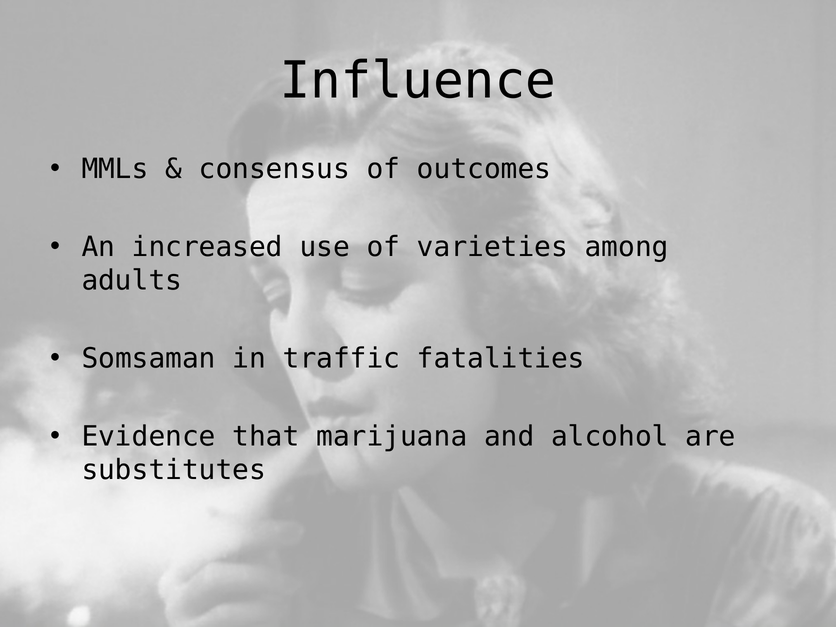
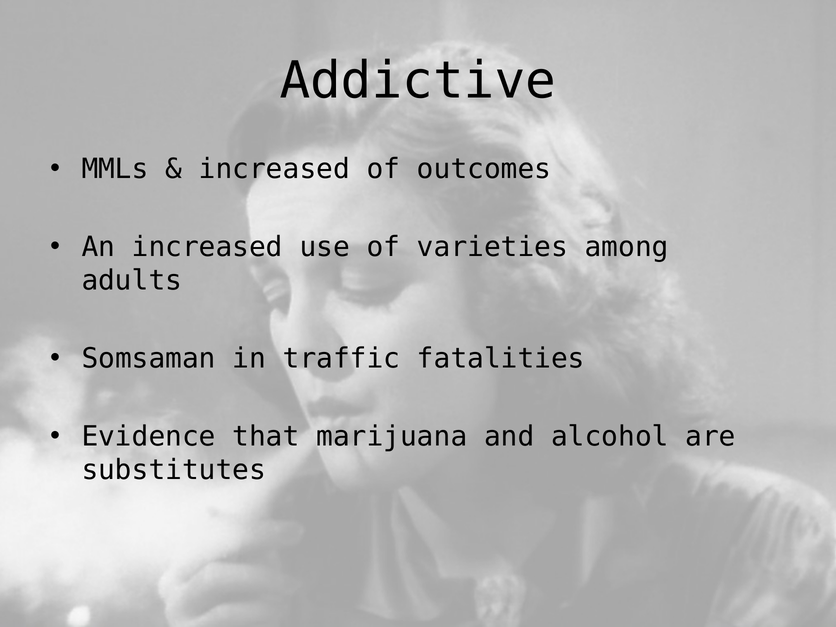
Influence: Influence -> Addictive
consensus at (274, 169): consensus -> increased
